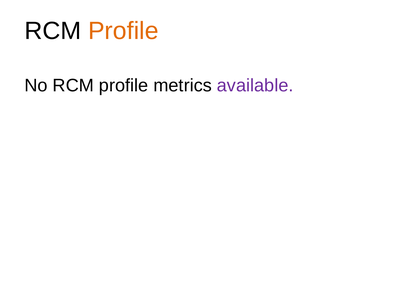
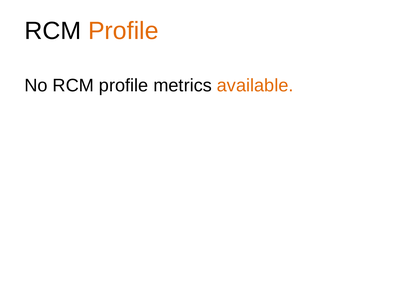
available colour: purple -> orange
